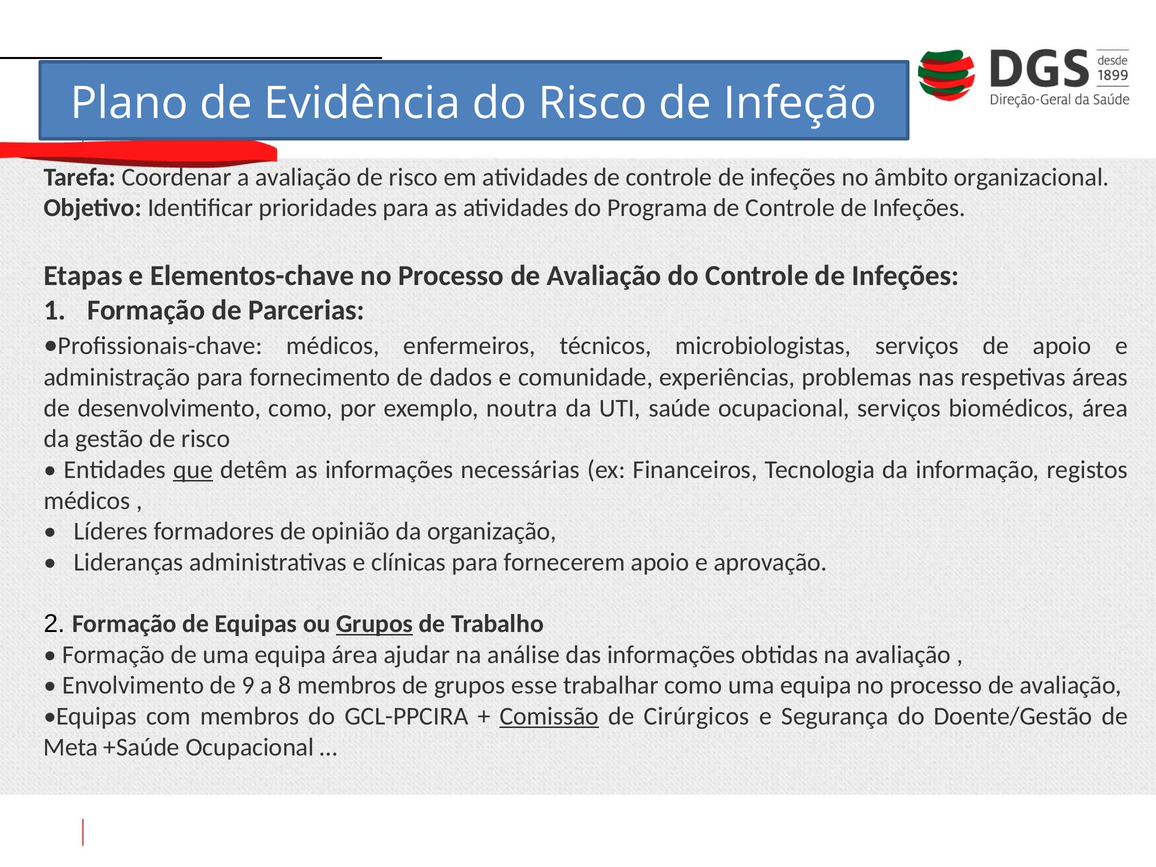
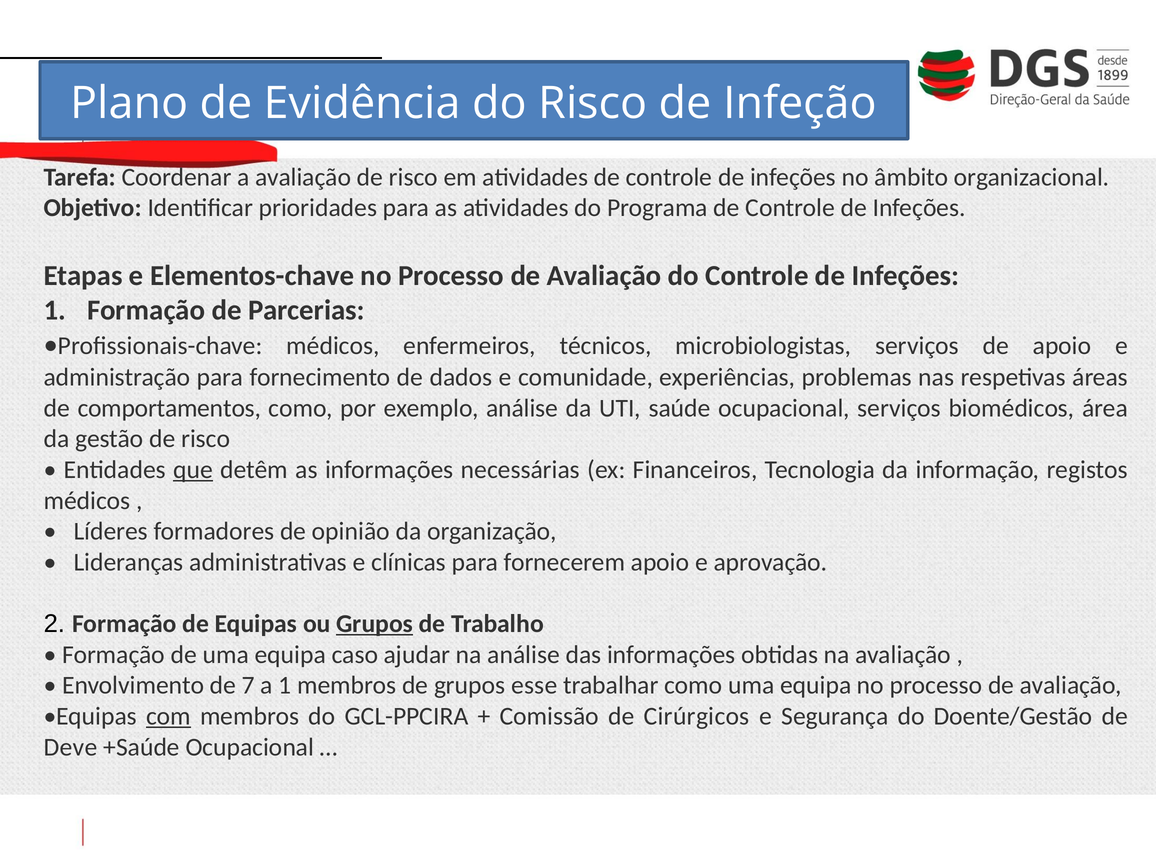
desenvolvimento: desenvolvimento -> comportamentos
exemplo noutra: noutra -> análise
equipa área: área -> caso
9: 9 -> 7
a 8: 8 -> 1
com underline: none -> present
Comissão underline: present -> none
Meta: Meta -> Deve
